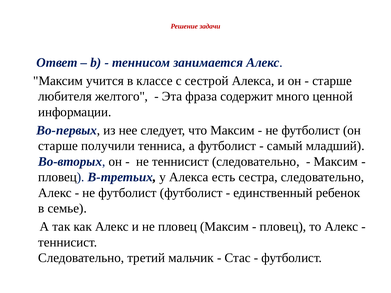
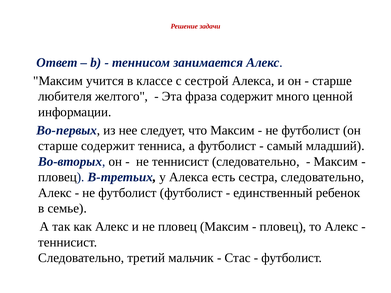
старше получили: получили -> содержит
